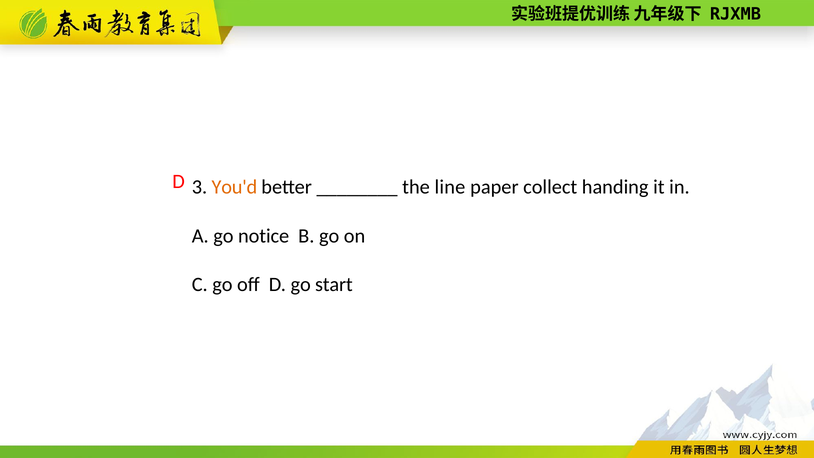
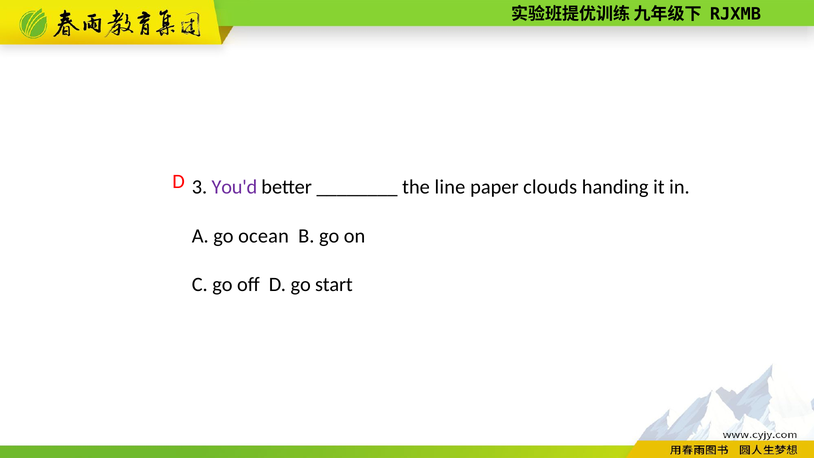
You'd colour: orange -> purple
collect: collect -> clouds
notice: notice -> ocean
